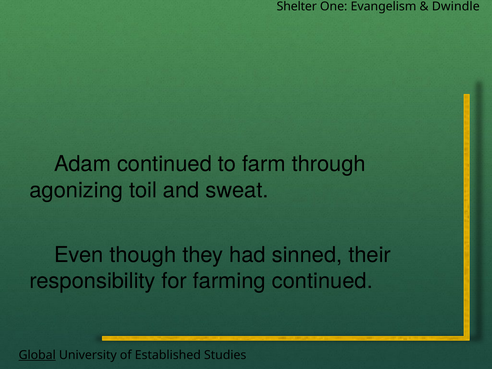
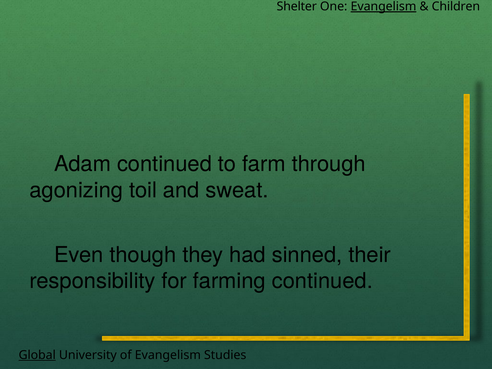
Evangelism at (383, 7) underline: none -> present
Dwindle: Dwindle -> Children
of Established: Established -> Evangelism
